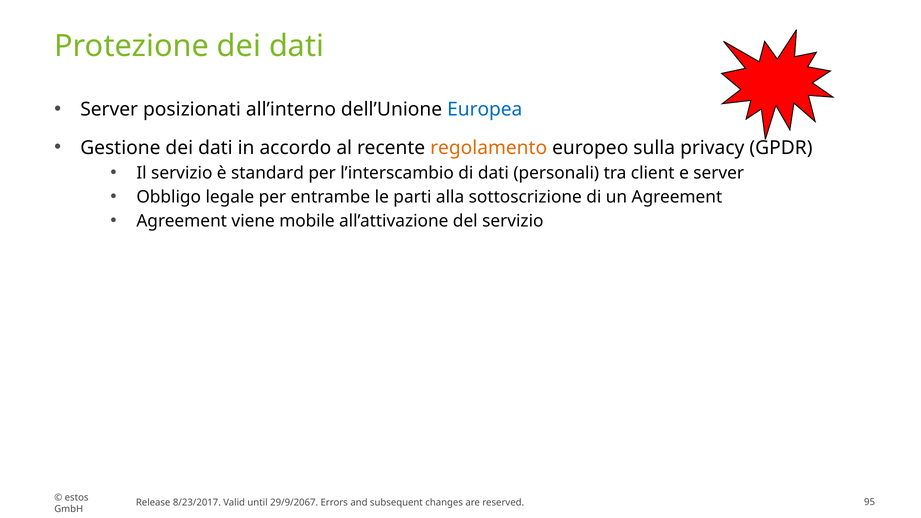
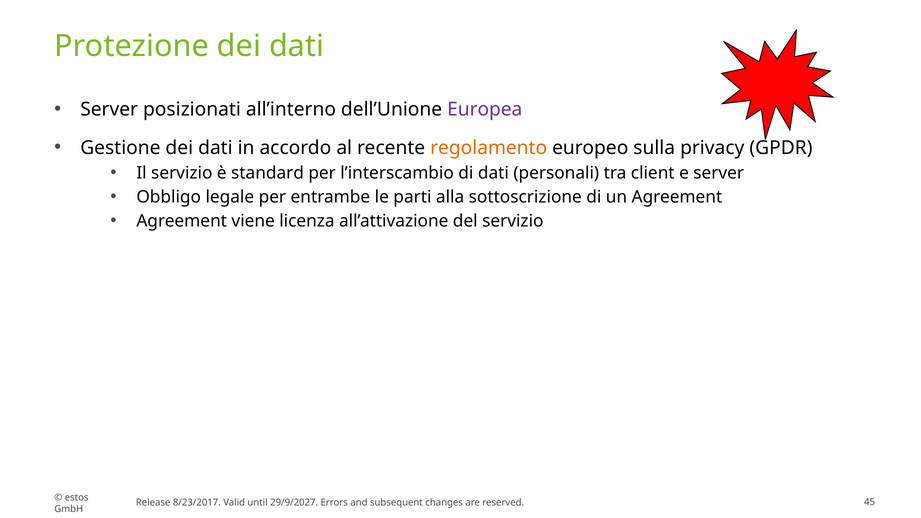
Europea colour: blue -> purple
mobile: mobile -> licenza
29/9/2067: 29/9/2067 -> 29/9/2027
95: 95 -> 45
